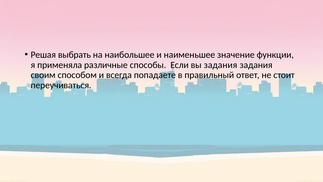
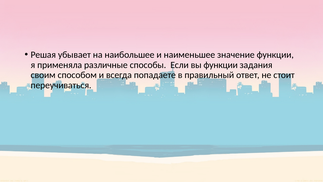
выбрать: выбрать -> убывает
вы задания: задания -> функции
